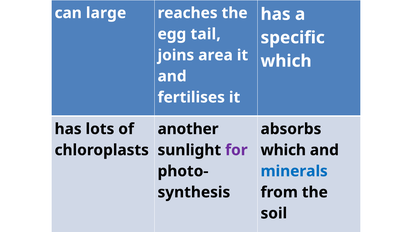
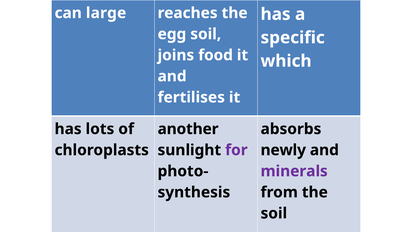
egg tail: tail -> soil
area: area -> food
which at (283, 150): which -> newly
minerals colour: blue -> purple
